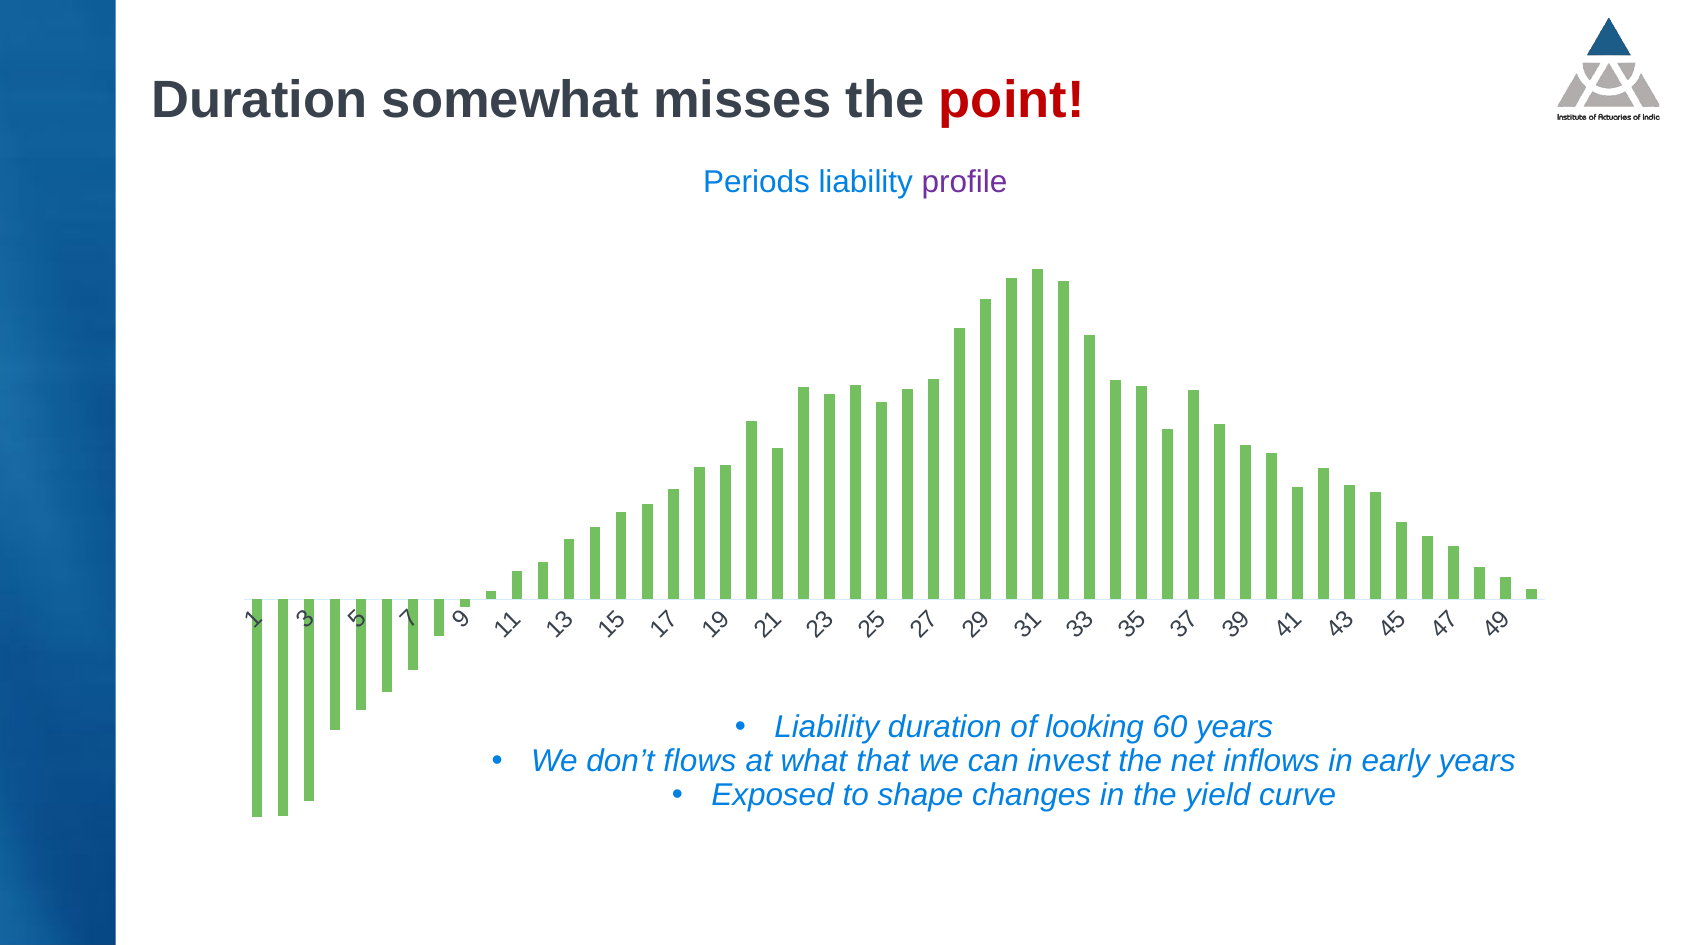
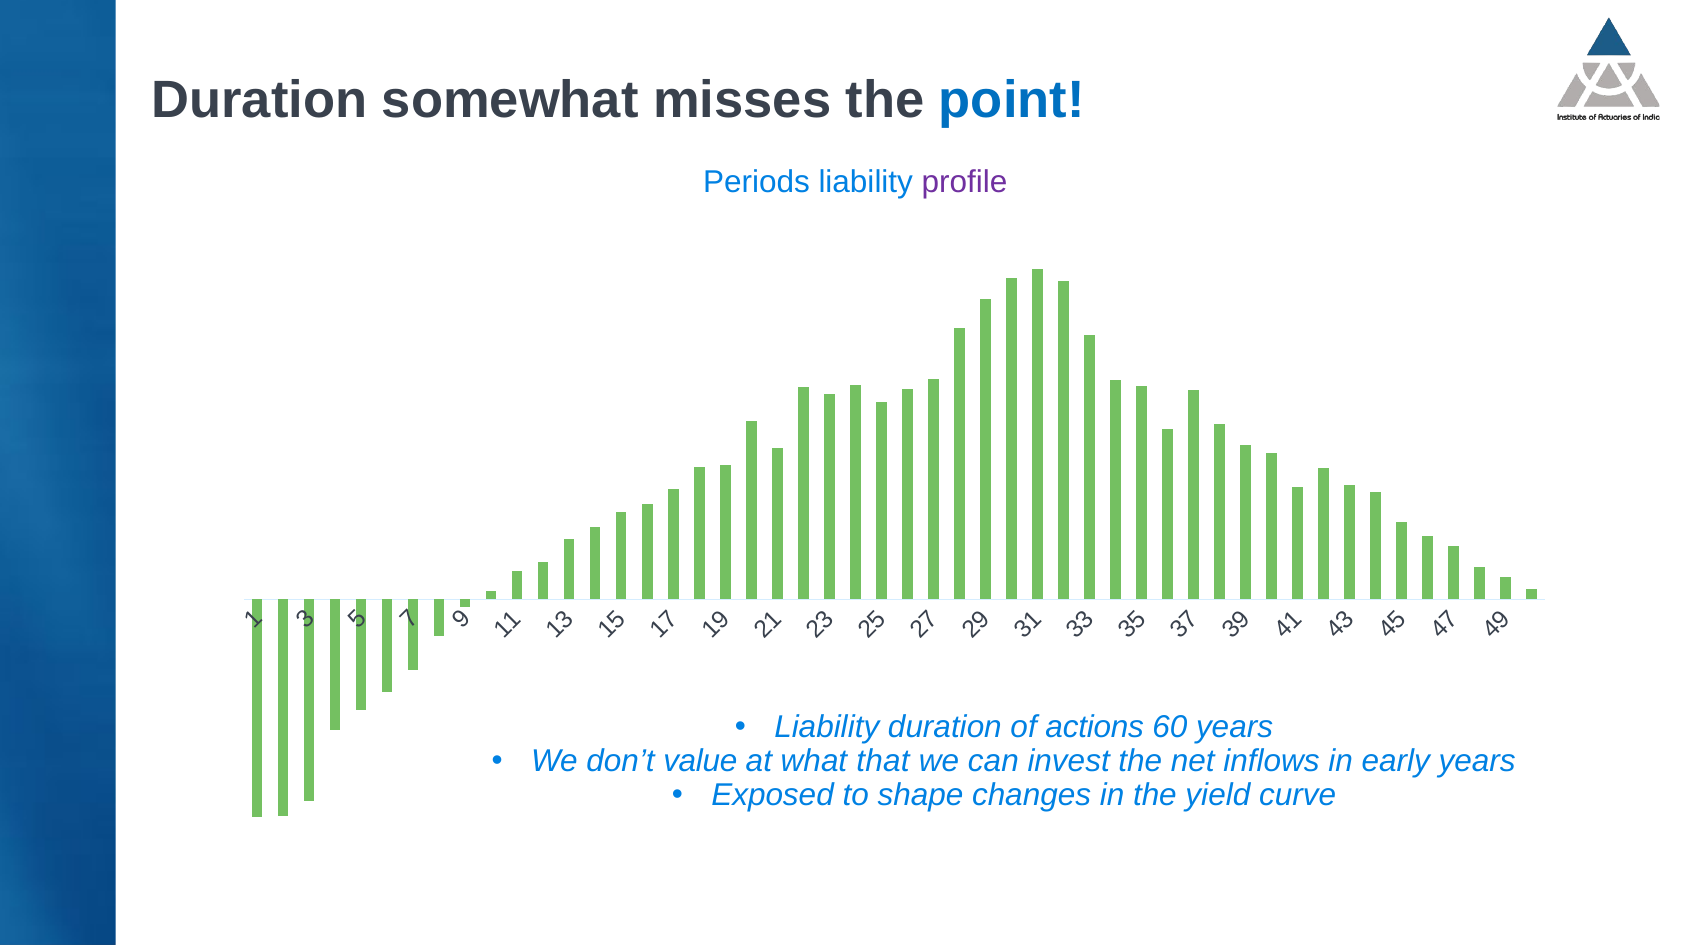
point colour: red -> blue
looking: looking -> actions
flows: flows -> value
